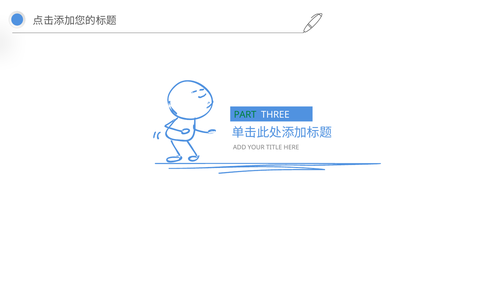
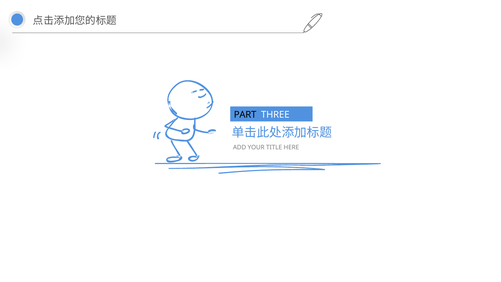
PART colour: green -> black
